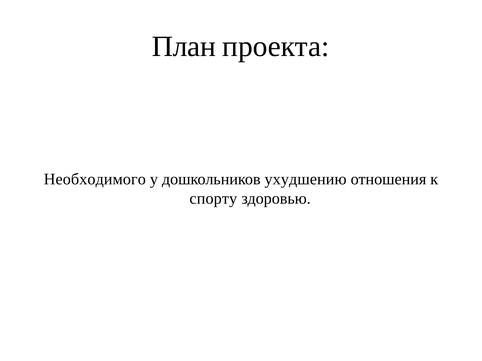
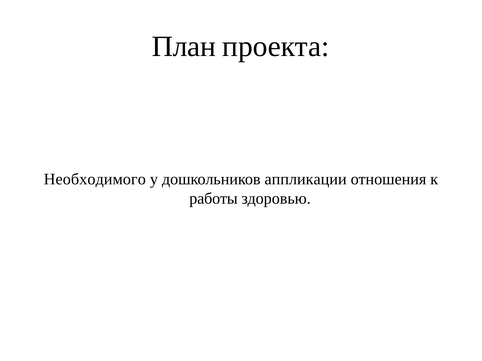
ухудшению: ухудшению -> аппликации
спорту: спорту -> работы
